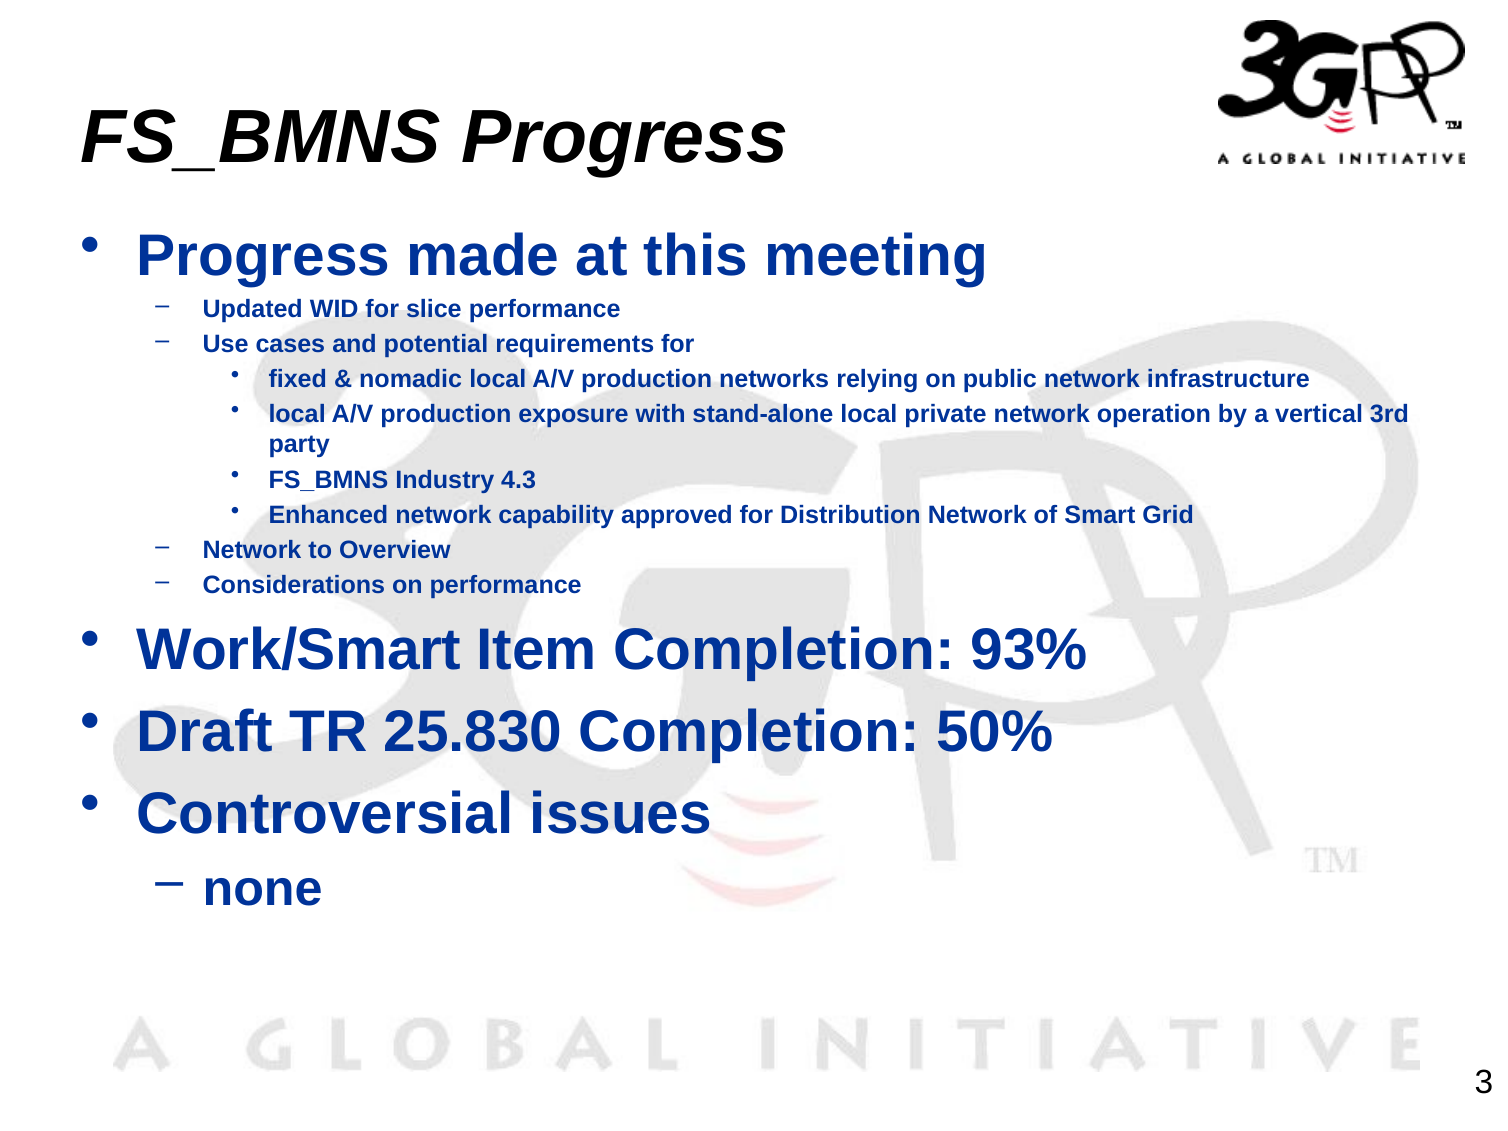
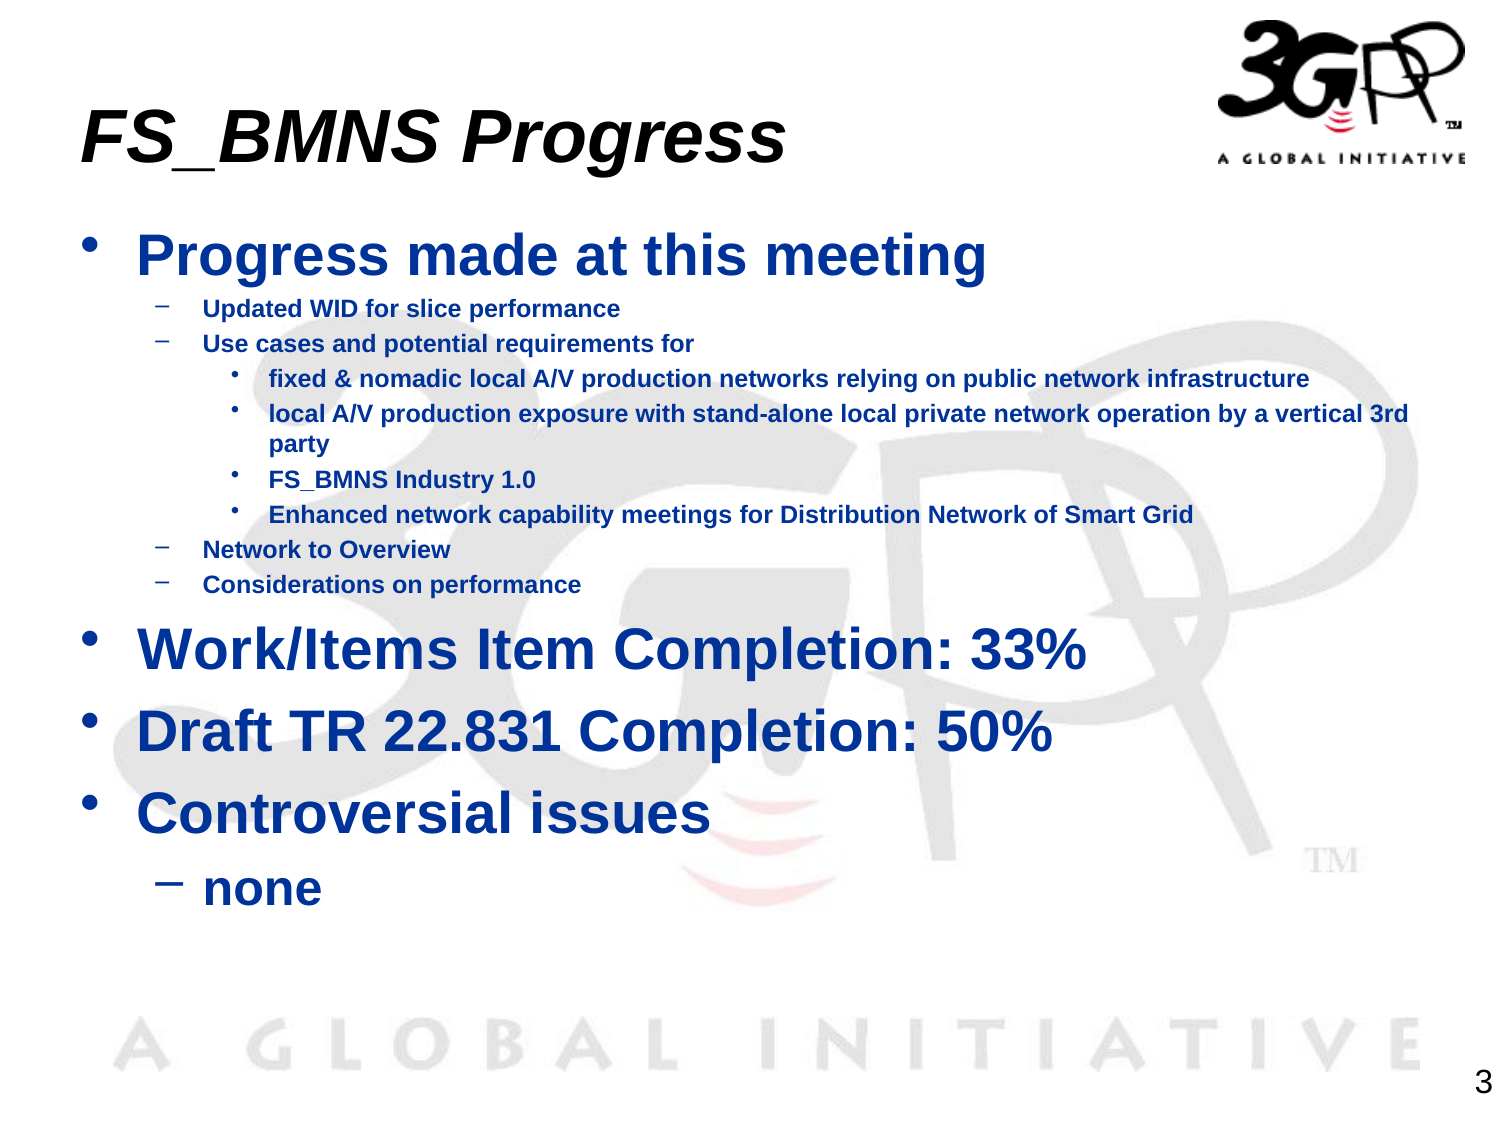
4.3: 4.3 -> 1.0
approved: approved -> meetings
Work/Smart: Work/Smart -> Work/Items
93%: 93% -> 33%
25.830: 25.830 -> 22.831
